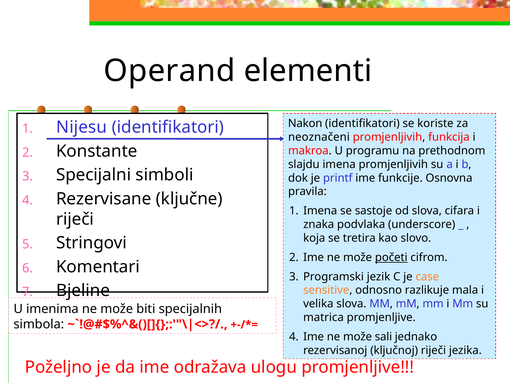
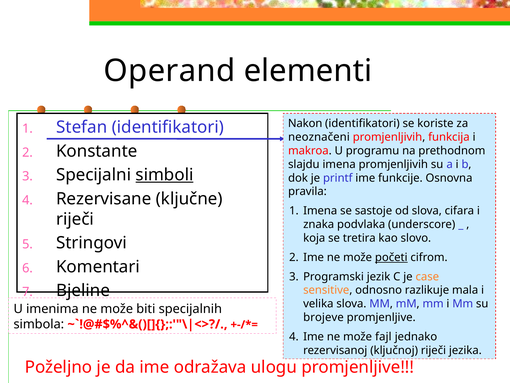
Nijesu: Nijesu -> Stefan
simboli underline: none -> present
matrica: matrica -> brojeve
sali: sali -> fajl
